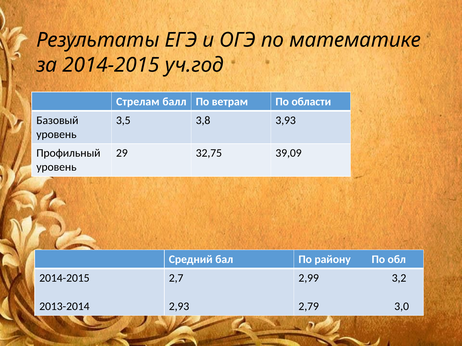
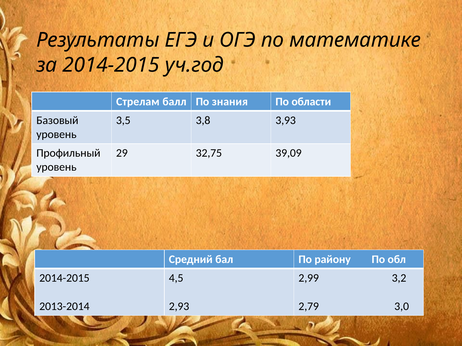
ветрам: ветрам -> знания
2,7: 2,7 -> 4,5
